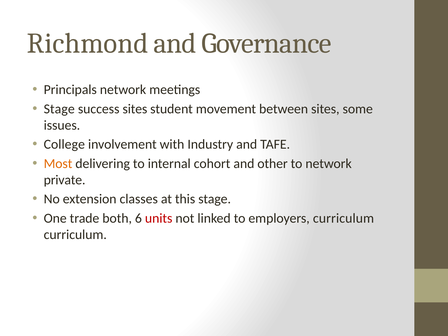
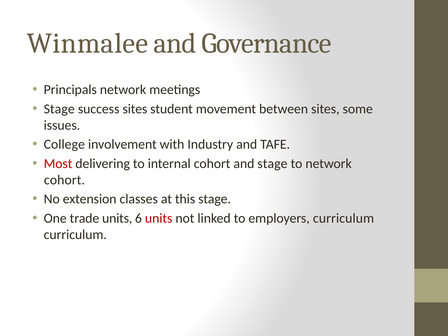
Richmond: Richmond -> Winmalee
Most colour: orange -> red
and other: other -> stage
private at (65, 180): private -> cohort
trade both: both -> units
